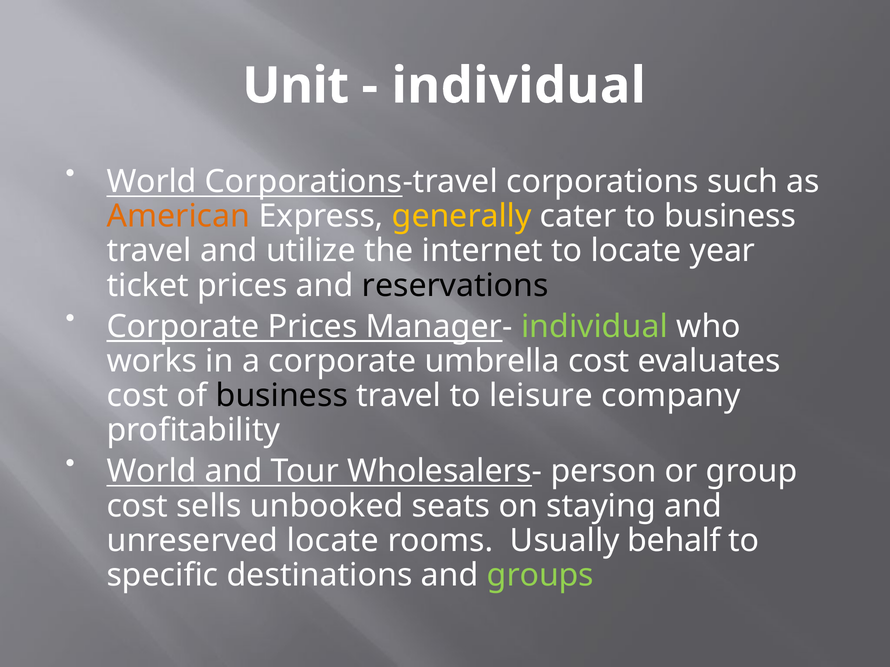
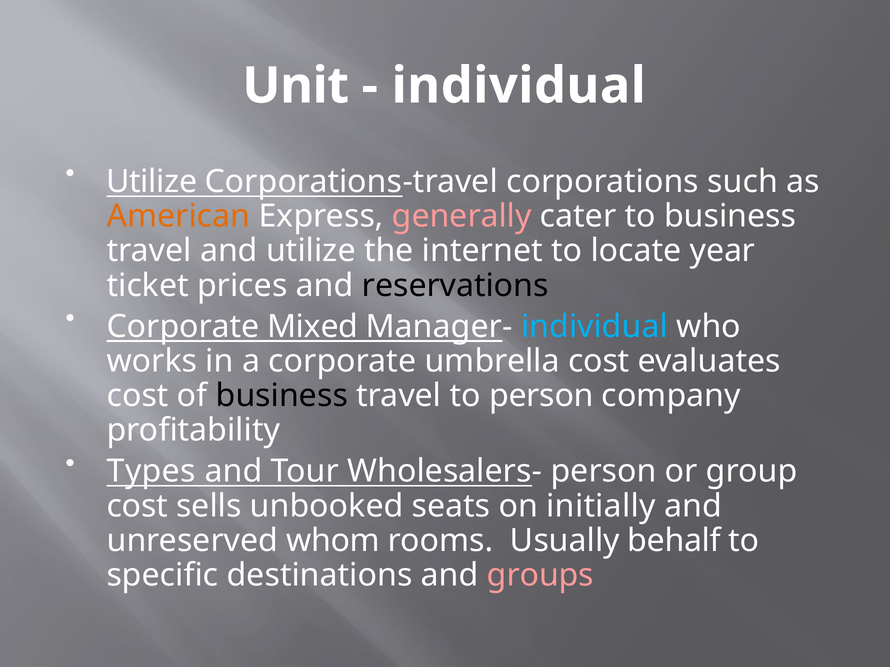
World at (152, 182): World -> Utilize
generally colour: yellow -> pink
Corporate Prices: Prices -> Mixed
individual at (594, 327) colour: light green -> light blue
to leisure: leisure -> person
World at (152, 472): World -> Types
staying: staying -> initially
unreserved locate: locate -> whom
groups colour: light green -> pink
